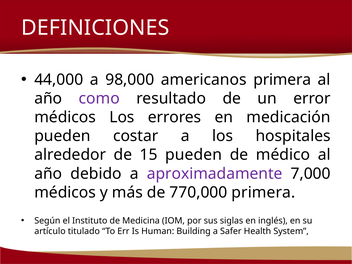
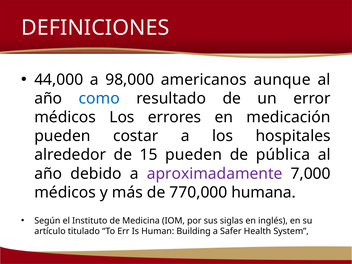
americanos primera: primera -> aunque
como colour: purple -> blue
médico: médico -> pública
770,000 primera: primera -> humana
